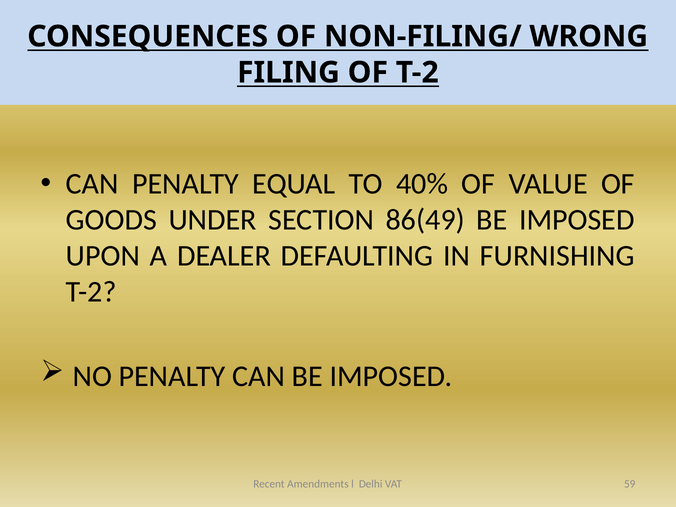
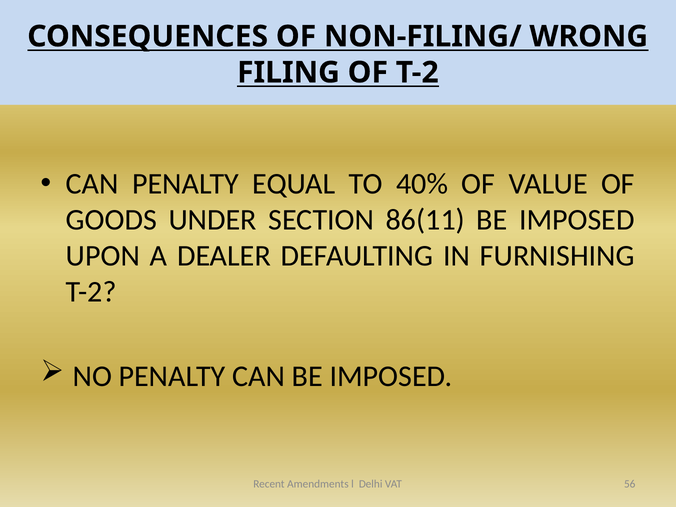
86(49: 86(49 -> 86(11
59: 59 -> 56
